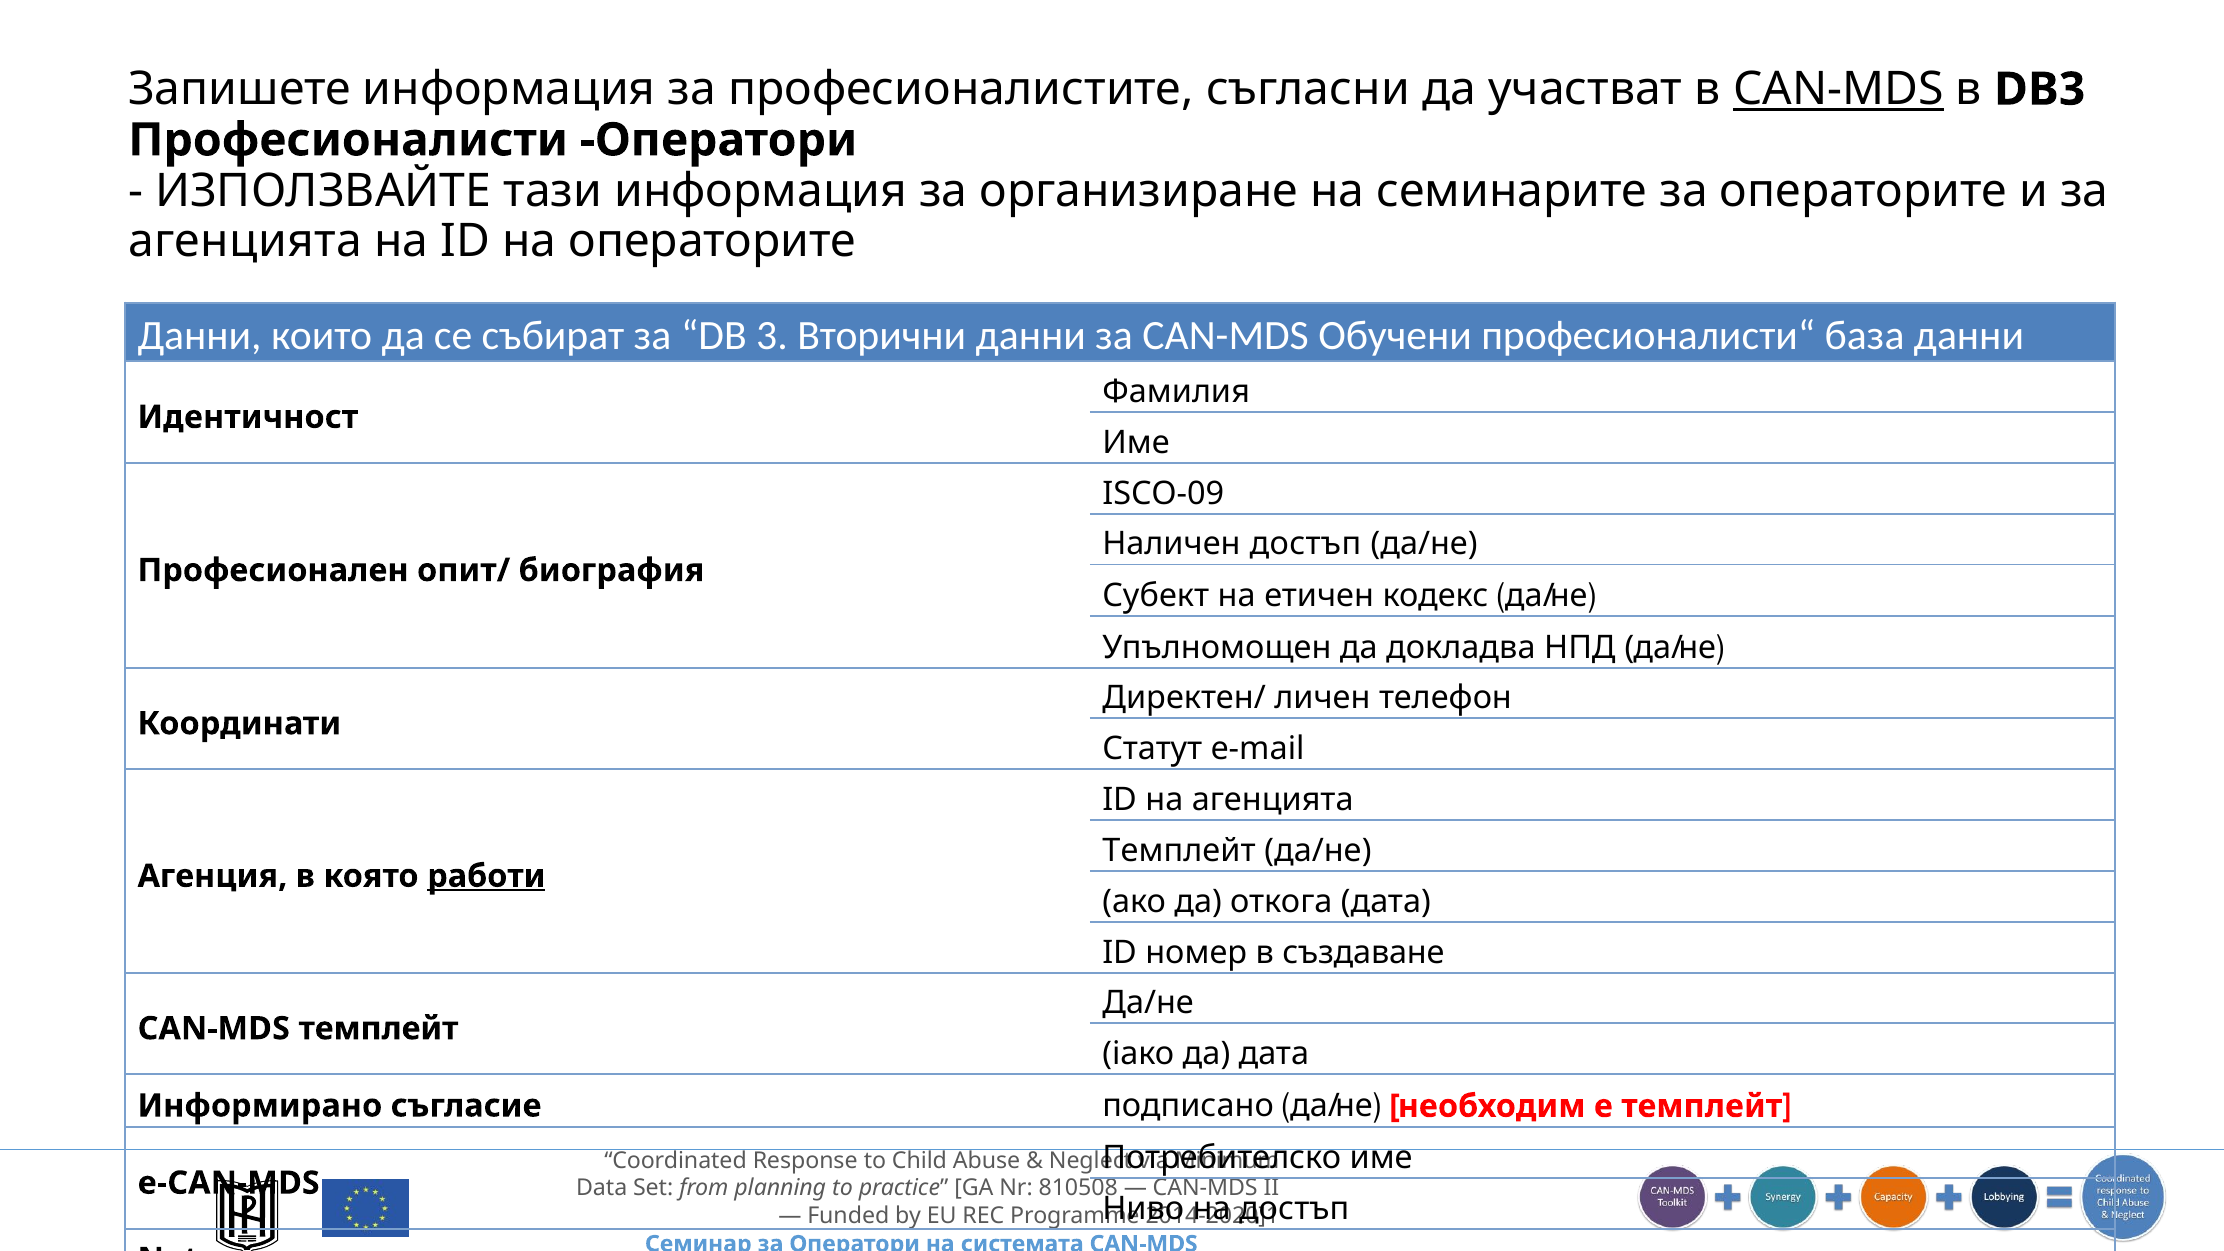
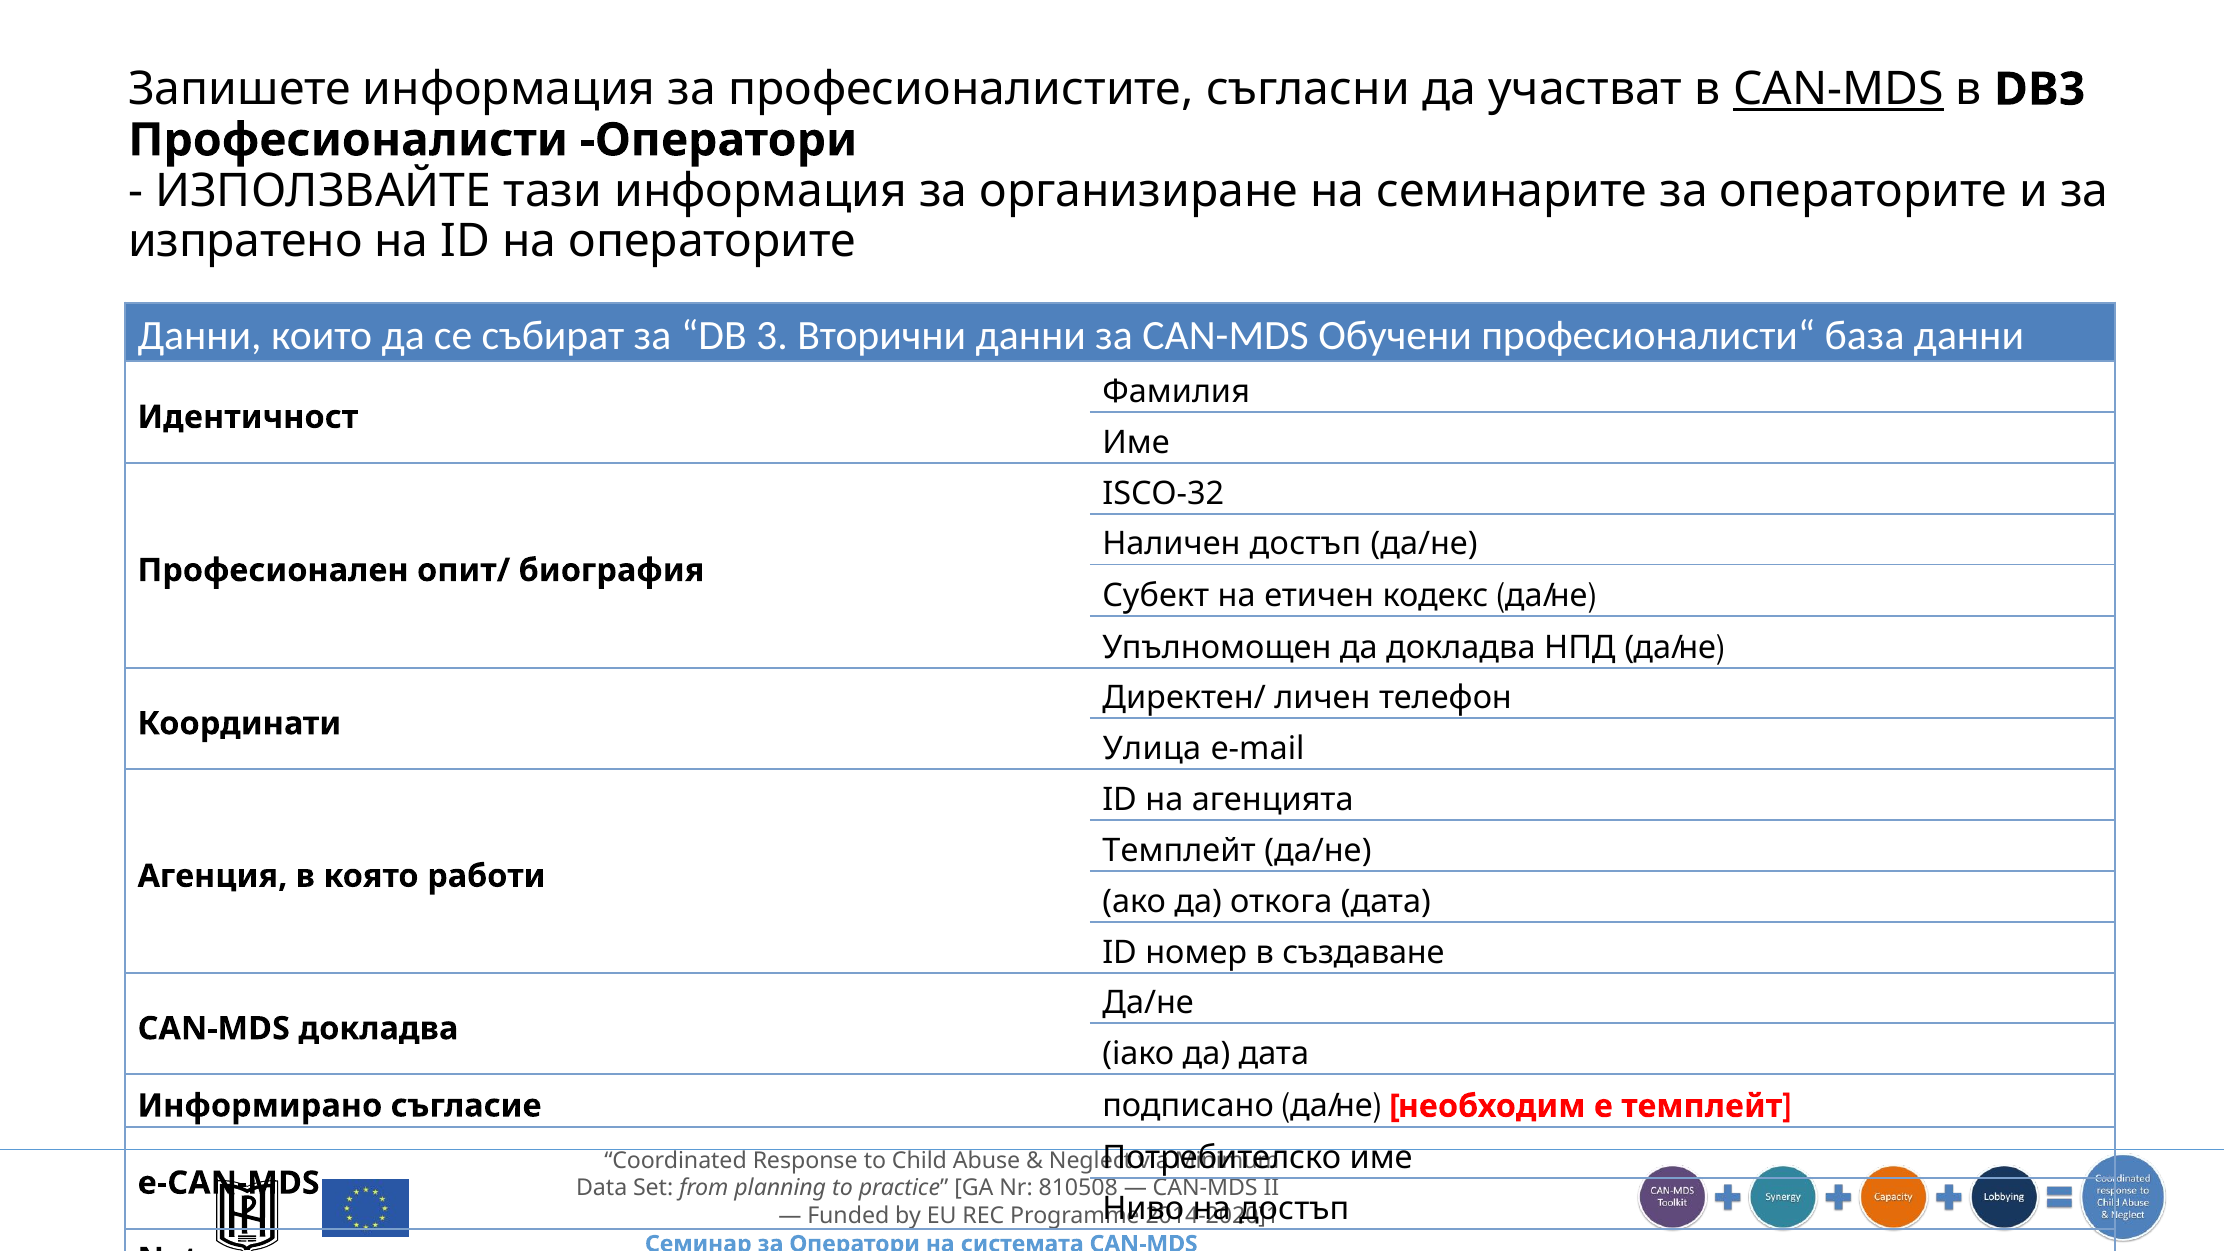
агенцията at (245, 242): агенцията -> изпратено
ISCO-09: ISCO-09 -> ISCO-32
Статут: Статут -> Улица
работи underline: present -> none
CAN-MDS темплейт: темплейт -> докладва
